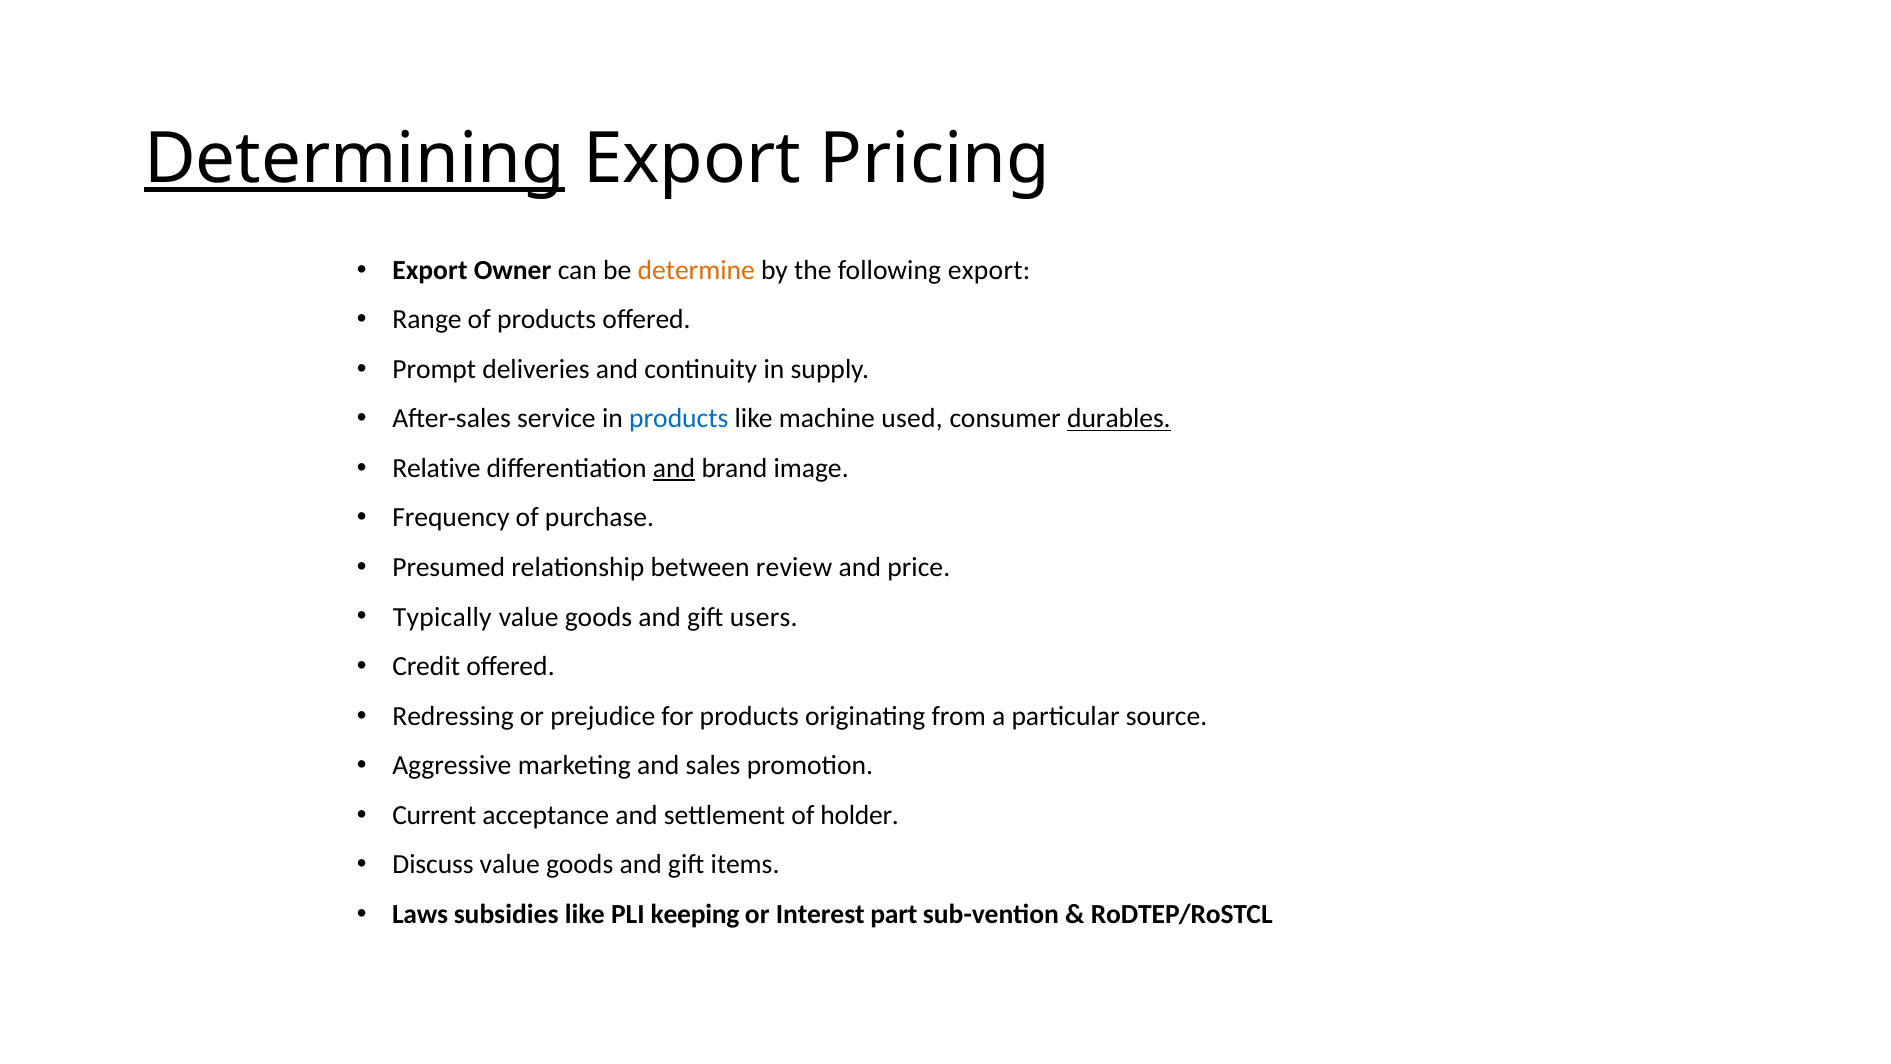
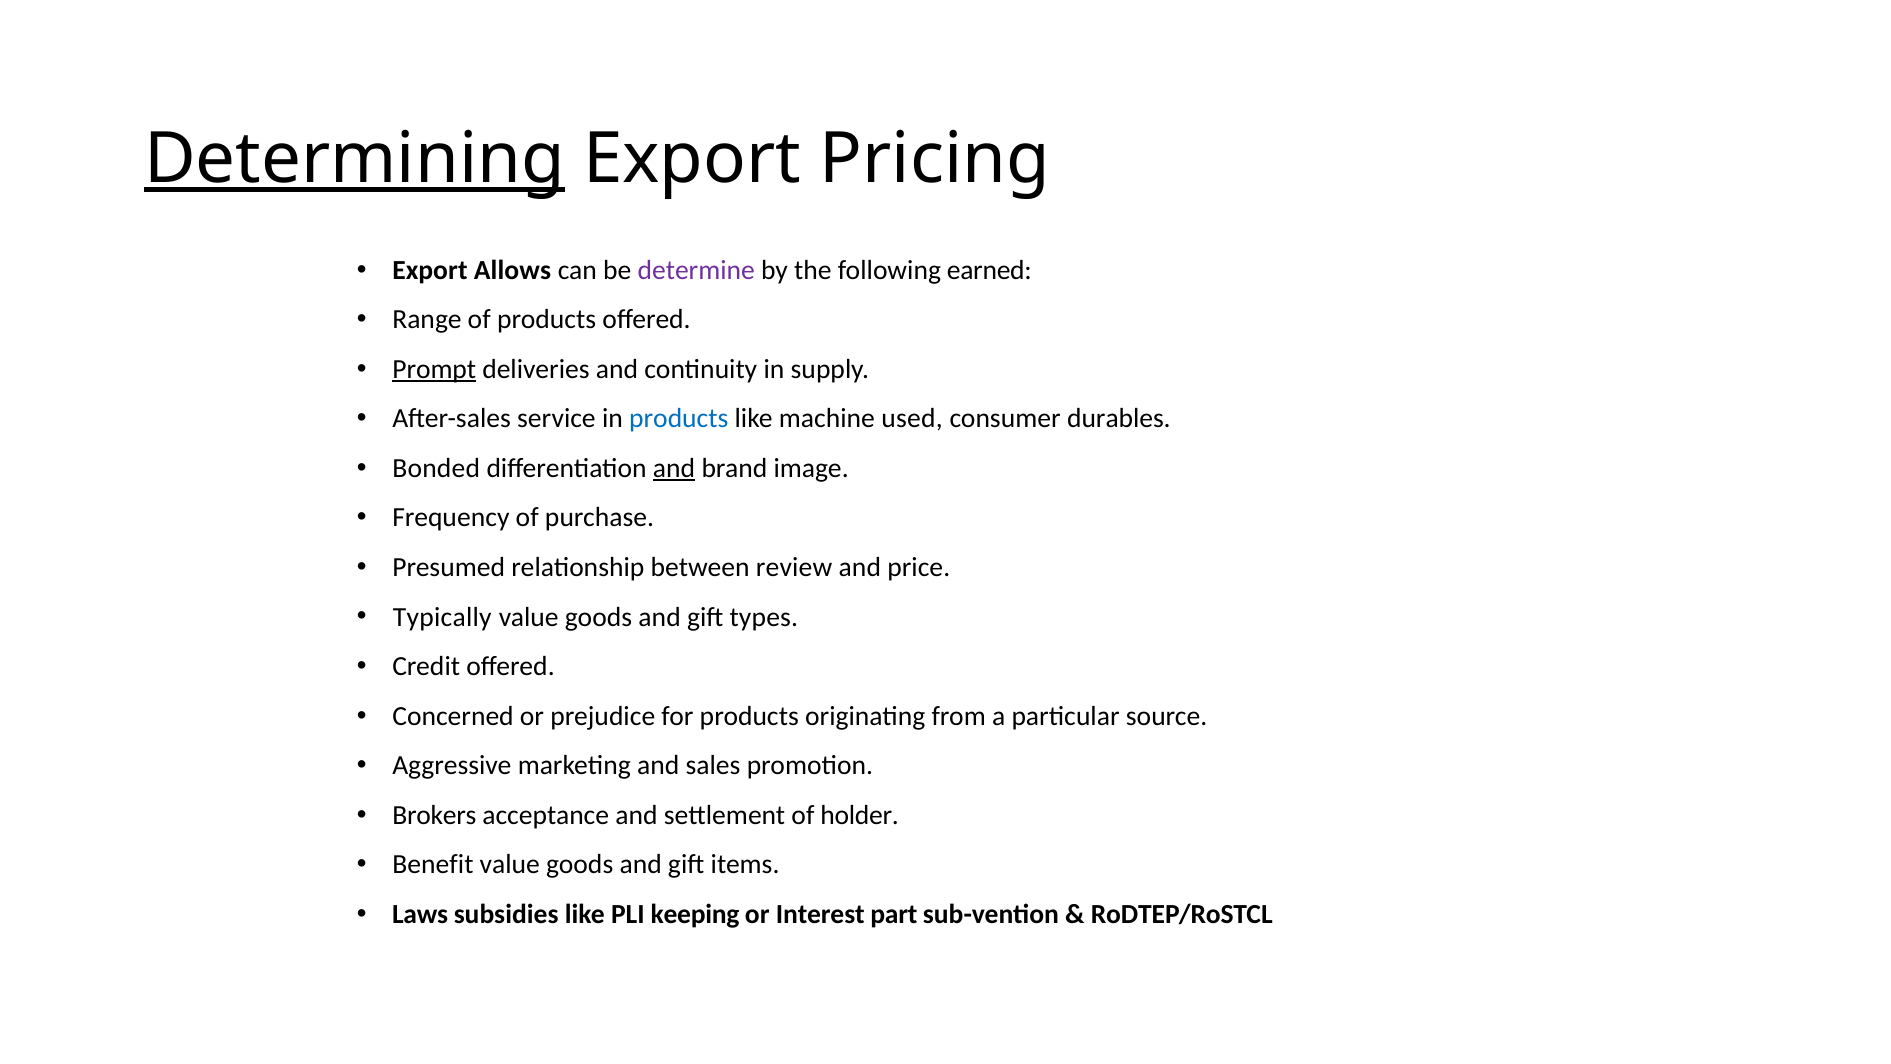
Owner: Owner -> Allows
determine colour: orange -> purple
following export: export -> earned
Prompt underline: none -> present
durables underline: present -> none
Relative: Relative -> Bonded
users: users -> types
Redressing: Redressing -> Concerned
Current: Current -> Brokers
Discuss: Discuss -> Benefit
